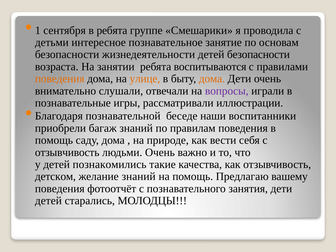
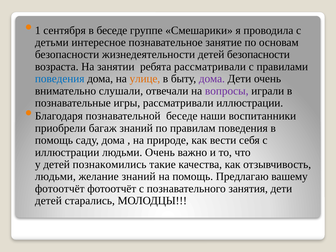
в ребята: ребята -> беседе
ребята воспитываются: воспитываются -> рассматривали
поведения at (60, 79) colour: orange -> blue
дома at (212, 79) colour: orange -> purple
отзывчивость at (67, 152): отзывчивость -> иллюстрации
детском at (55, 176): детском -> людьми
поведения at (60, 189): поведения -> фотоотчёт
